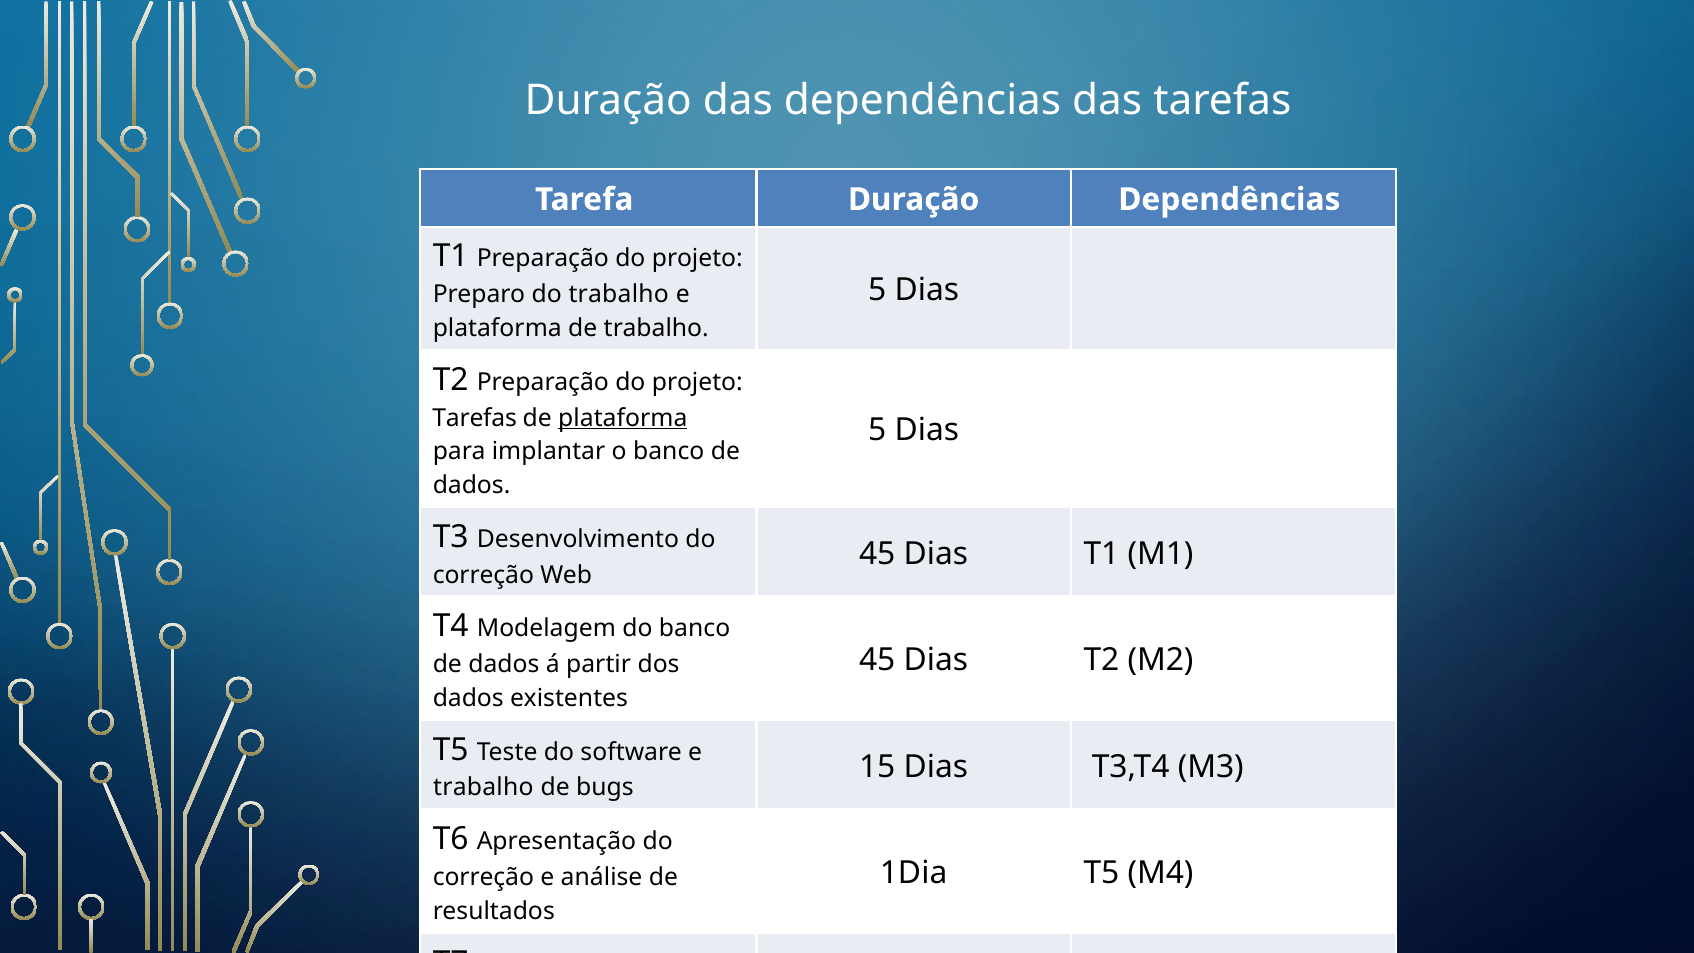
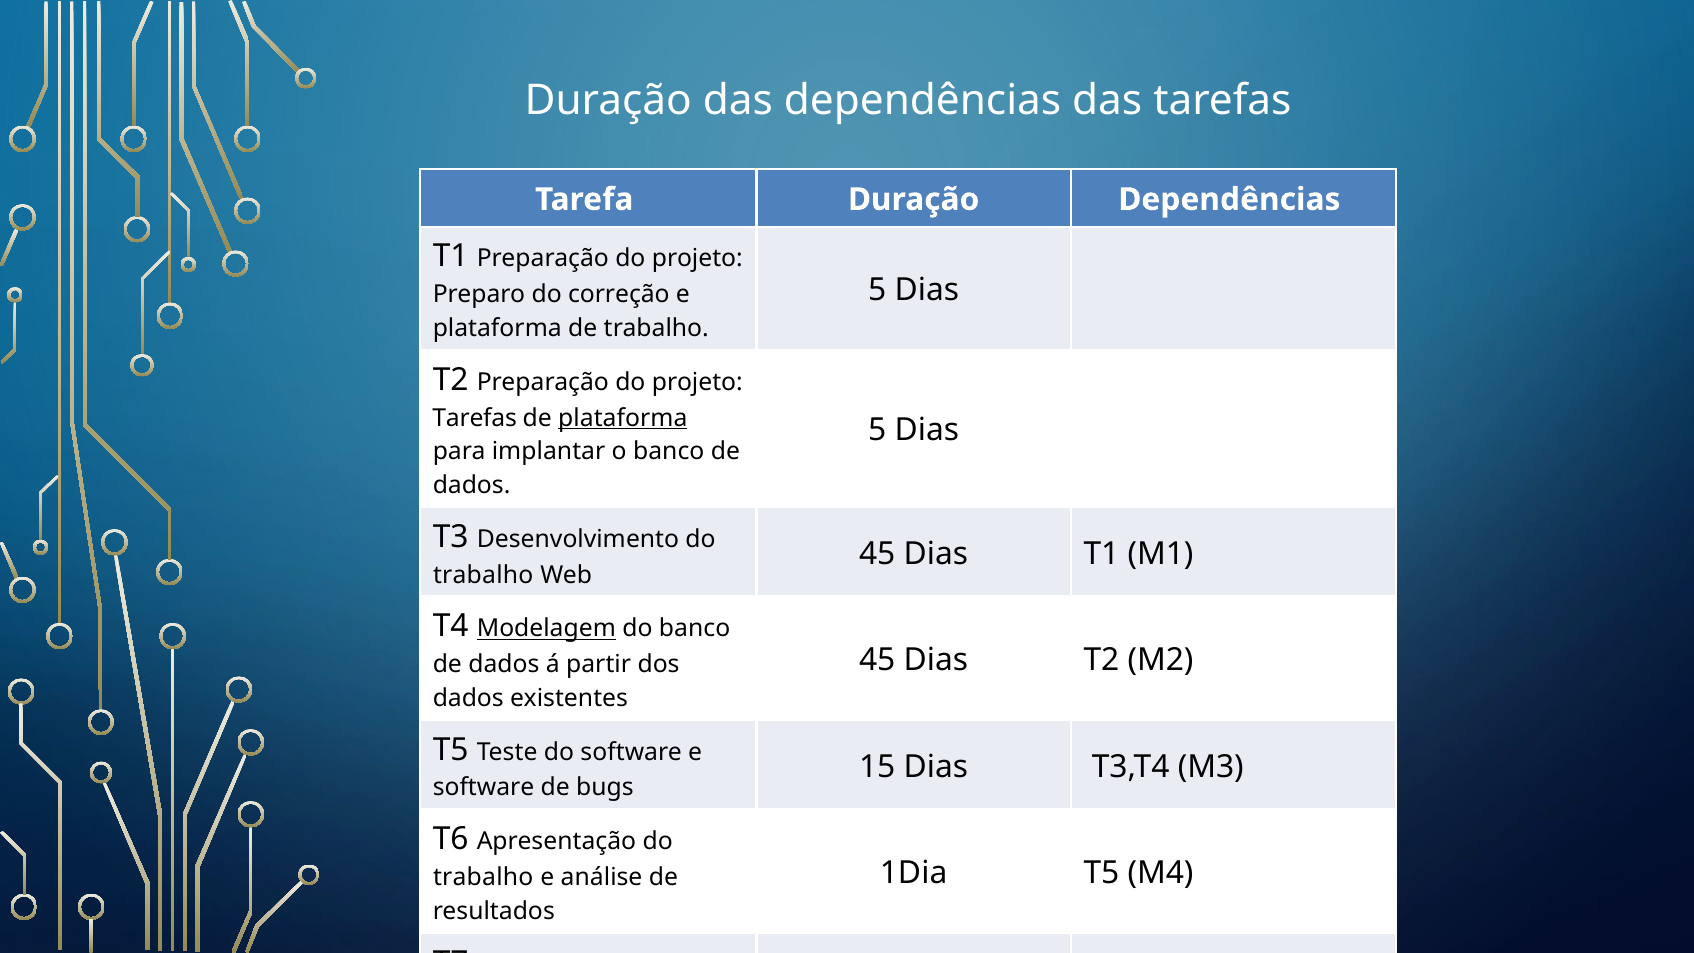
do trabalho: trabalho -> correção
correção at (483, 575): correção -> trabalho
Modelagem underline: none -> present
trabalho at (483, 788): trabalho -> software
correção at (483, 877): correção -> trabalho
